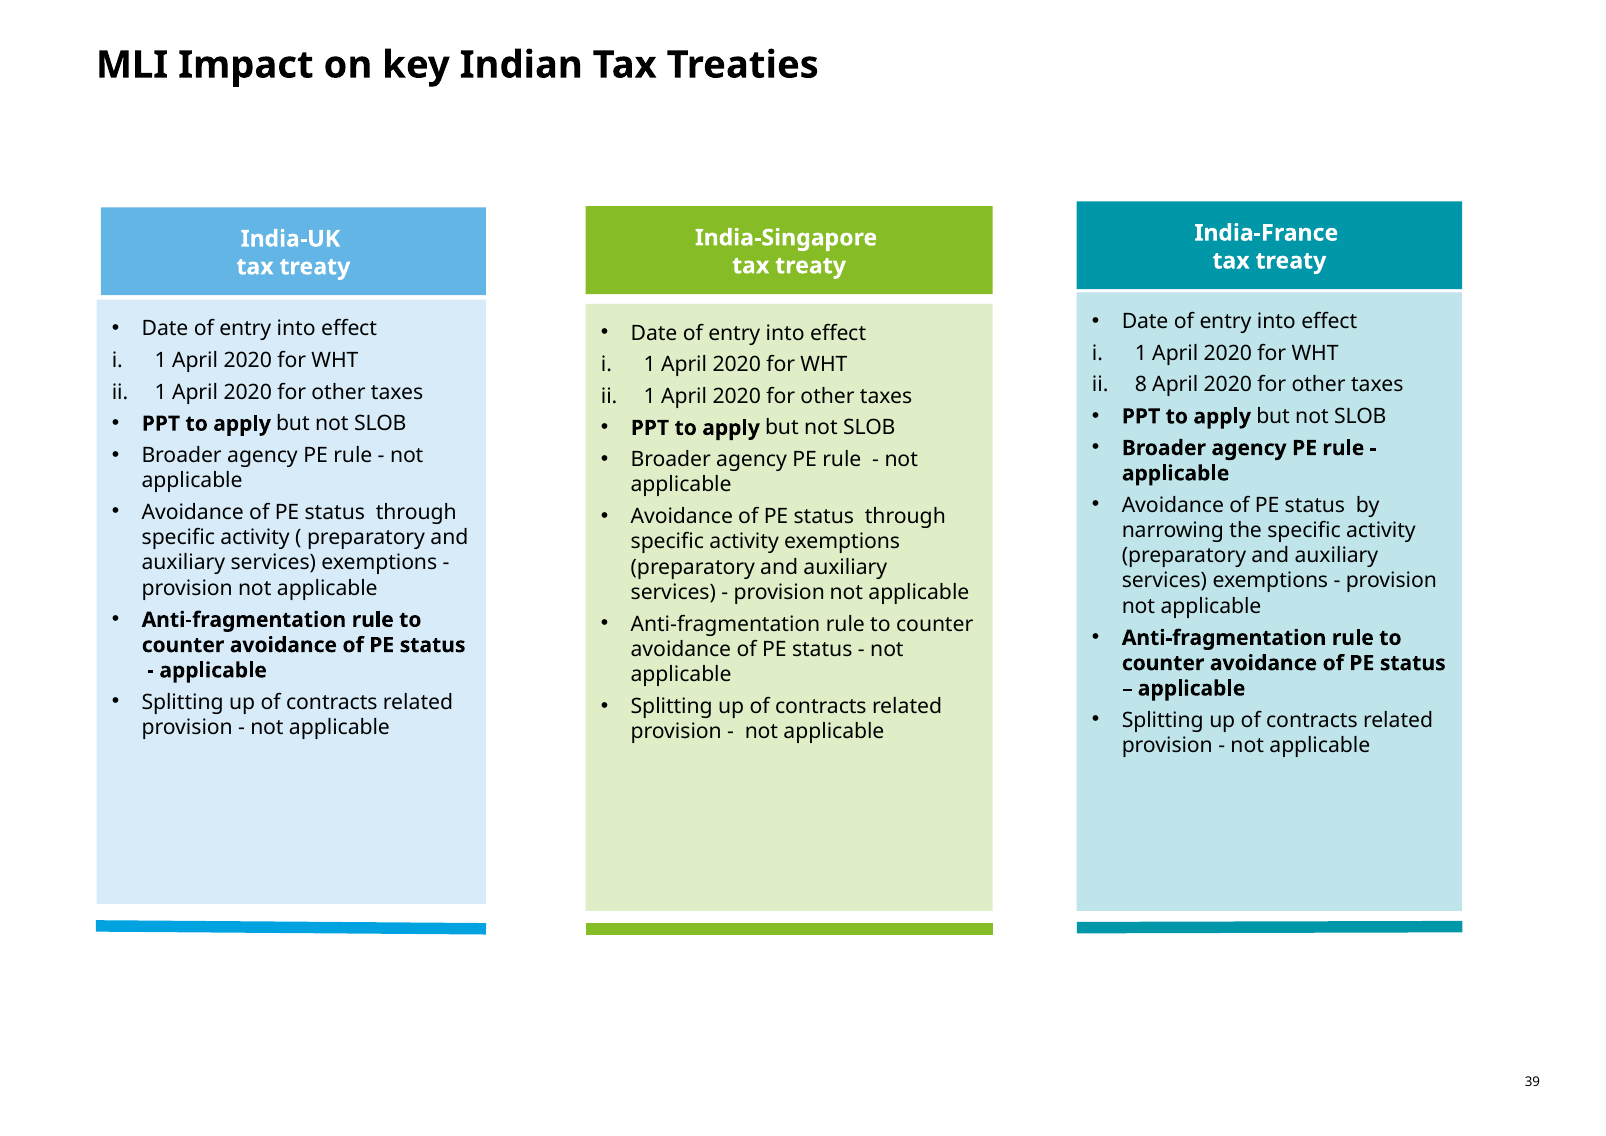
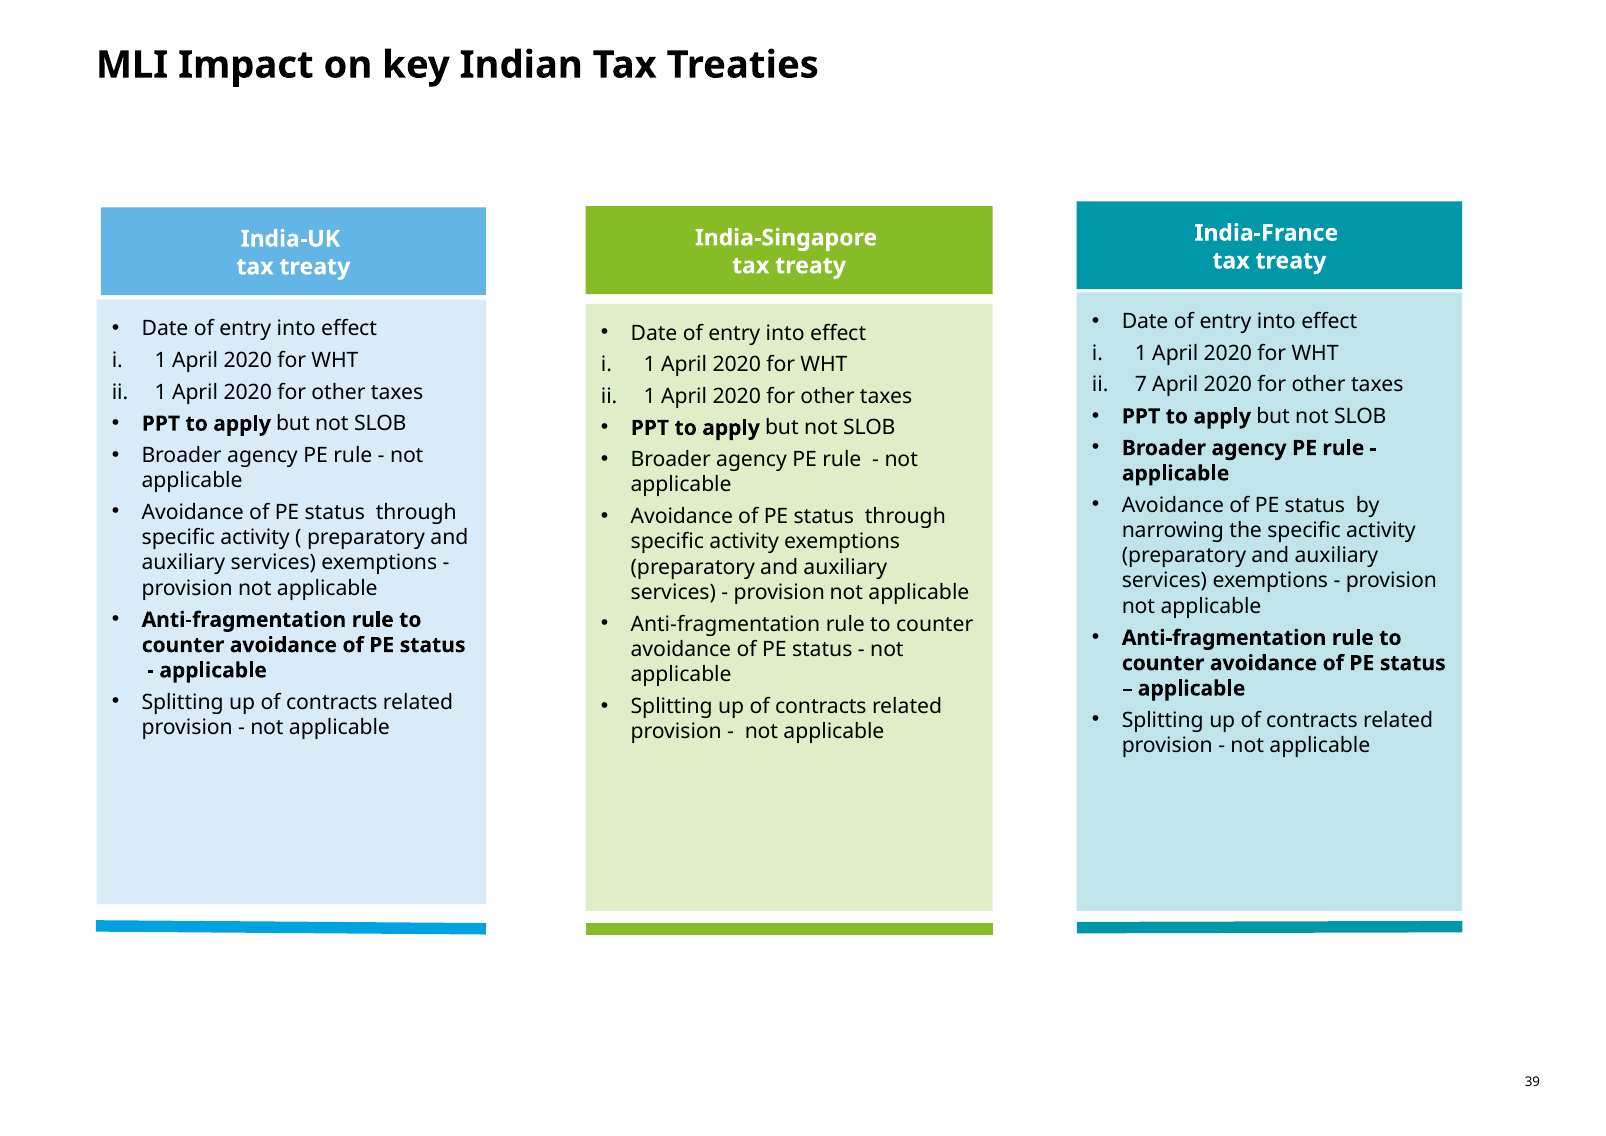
8: 8 -> 7
